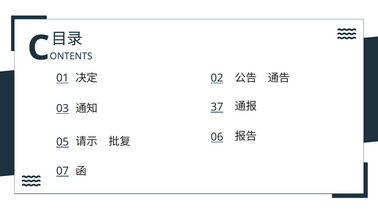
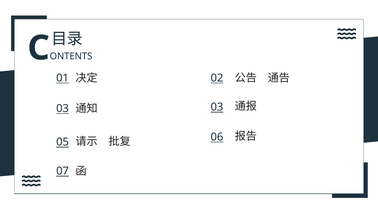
37 at (217, 107): 37 -> 03
